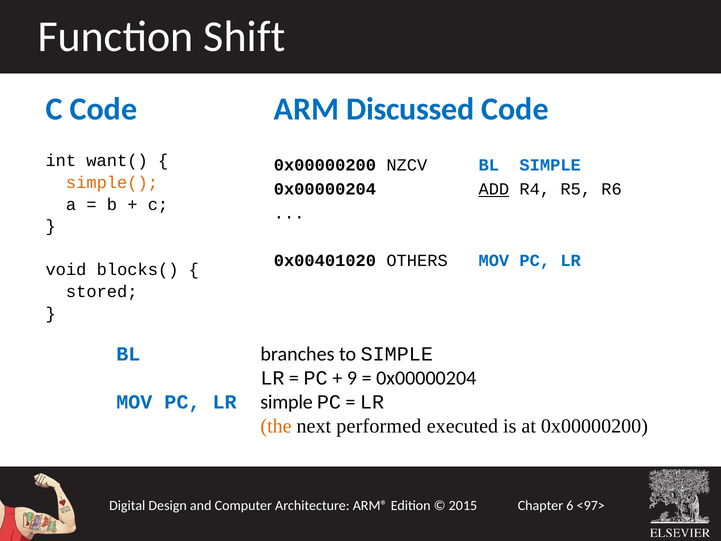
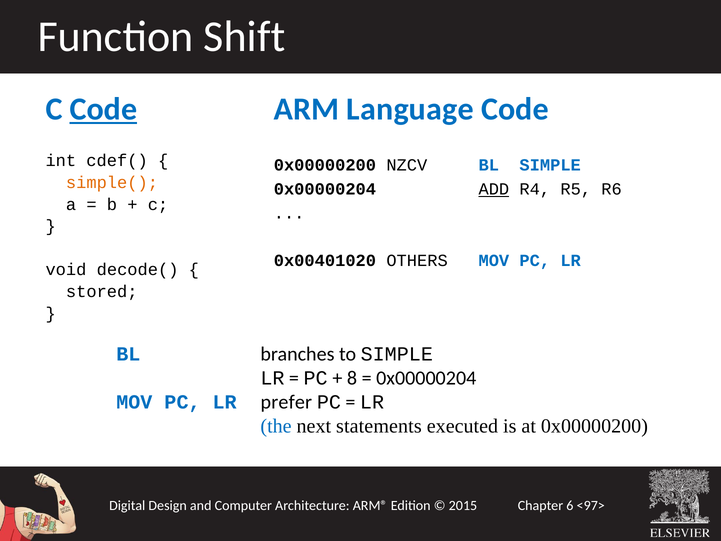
Code at (103, 109) underline: none -> present
Discussed: Discussed -> Language
want(: want( -> cdef(
blocks(: blocks( -> decode(
9: 9 -> 8
LR simple: simple -> prefer
the colour: orange -> blue
performed: performed -> statements
